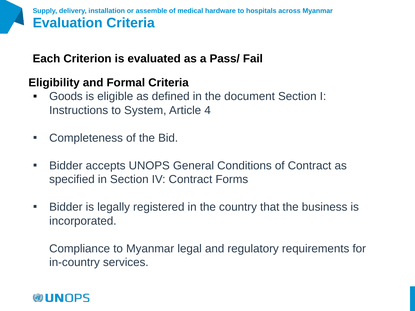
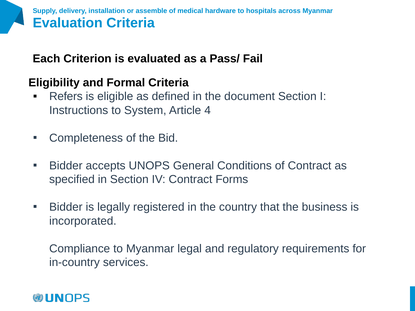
Goods: Goods -> Refers
